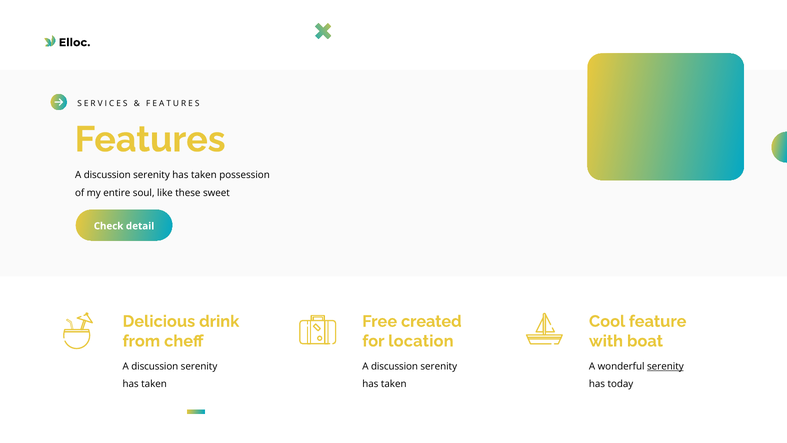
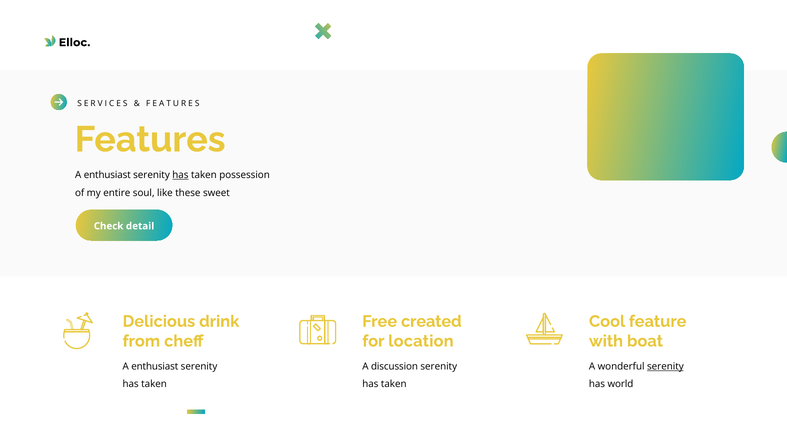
discussion at (107, 175): discussion -> enthusiast
has at (180, 175) underline: none -> present
discussion at (155, 366): discussion -> enthusiast
today: today -> world
